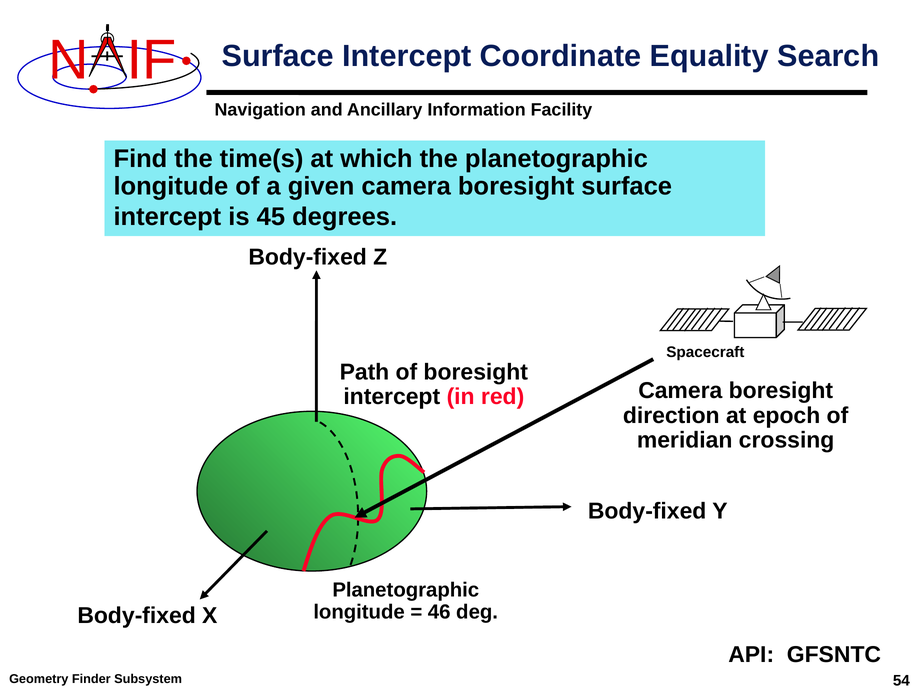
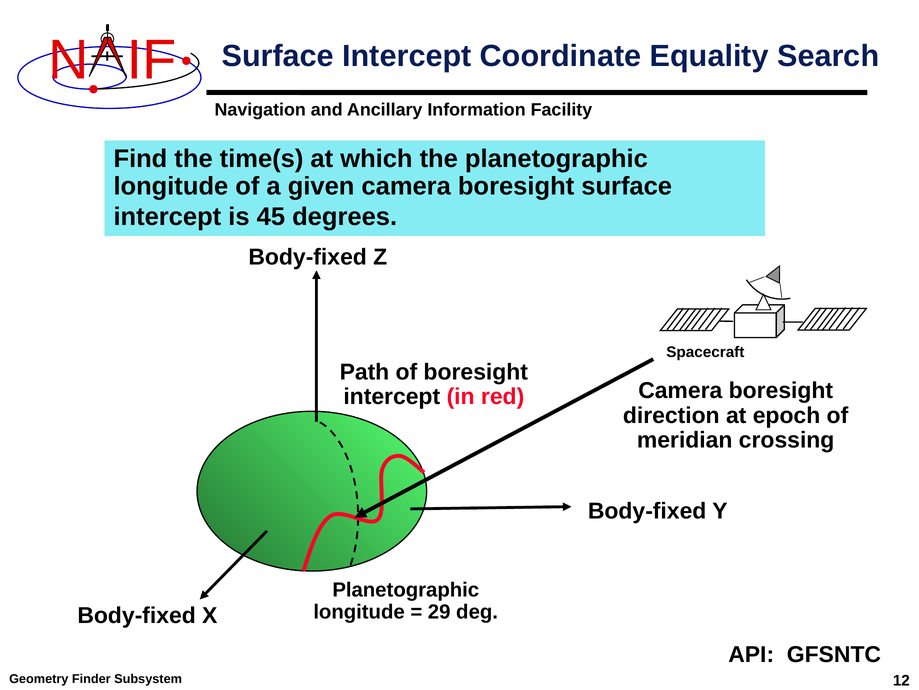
46: 46 -> 29
54: 54 -> 12
